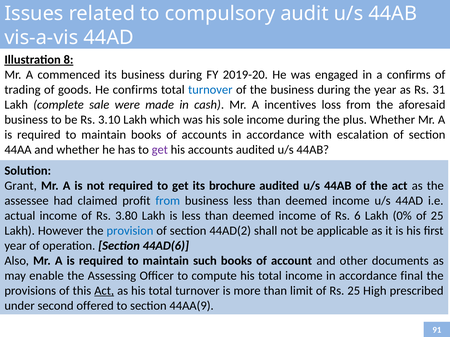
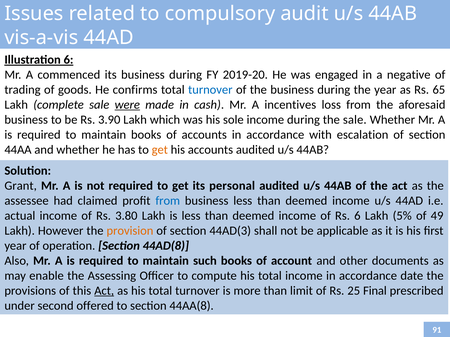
Illustration 8: 8 -> 6
a confirms: confirms -> negative
31: 31 -> 65
were underline: none -> present
3.10: 3.10 -> 3.90
the plus: plus -> sale
get at (160, 150) colour: purple -> orange
brochure: brochure -> personal
0%: 0% -> 5%
of 25: 25 -> 49
provision colour: blue -> orange
44AD(2: 44AD(2 -> 44AD(3
44AD(6: 44AD(6 -> 44AD(8
final: final -> date
High: High -> Final
44AA(9: 44AA(9 -> 44AA(8
